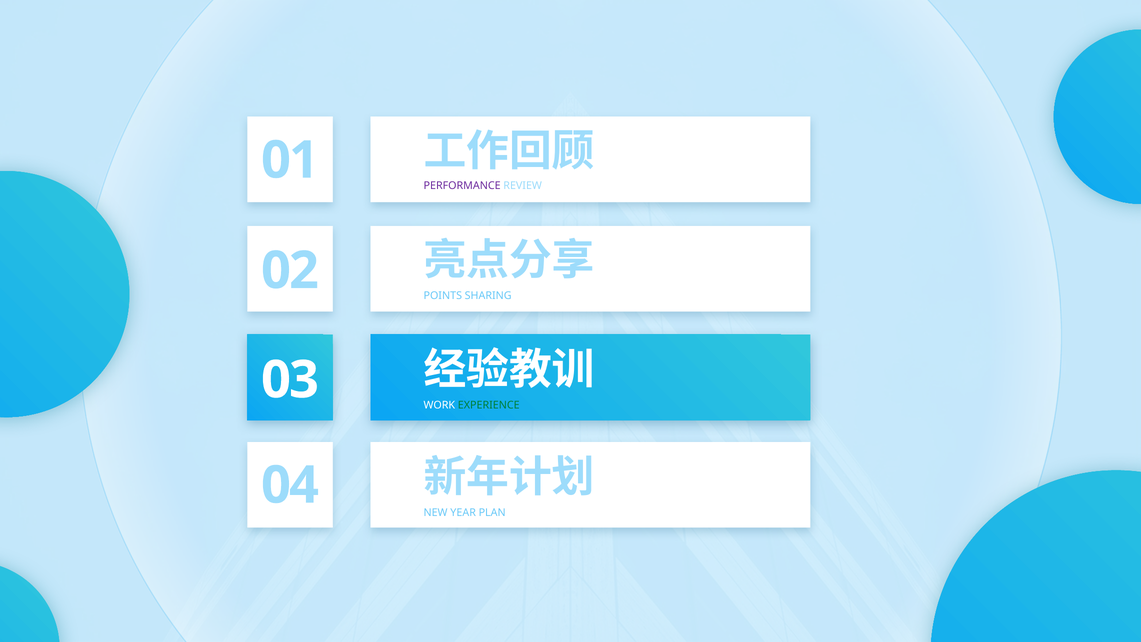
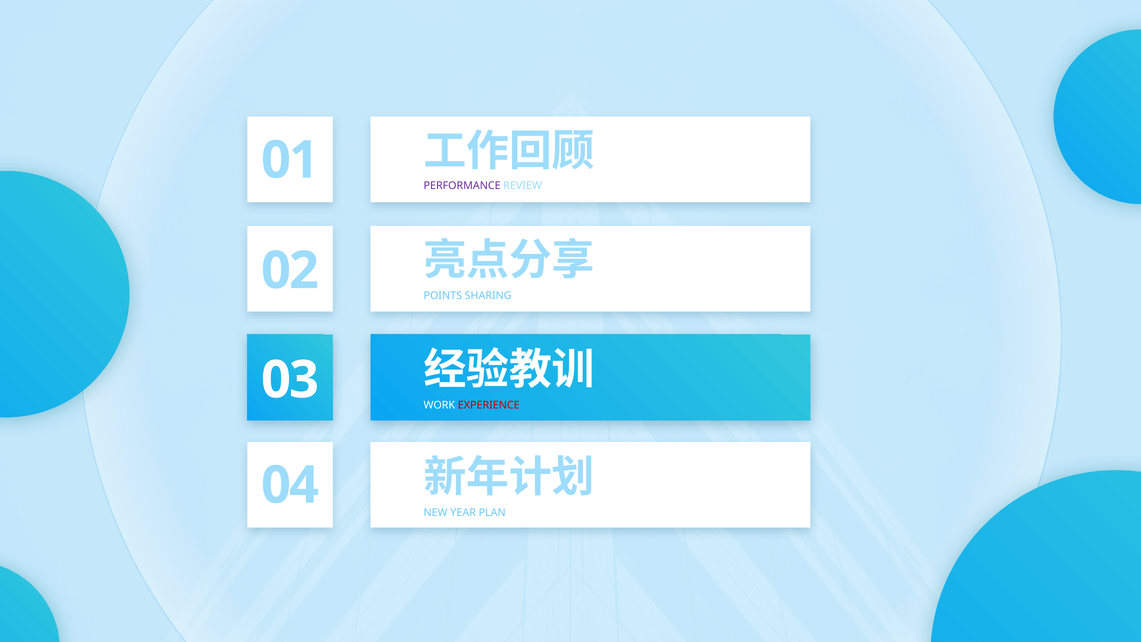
EXPERIENCE colour: green -> red
